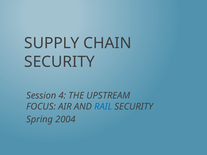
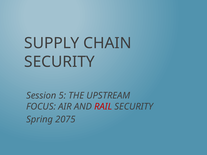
4: 4 -> 5
RAIL colour: blue -> red
2004: 2004 -> 2075
